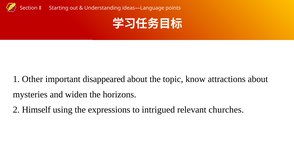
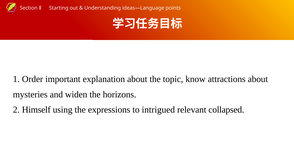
Other: Other -> Order
disappeared: disappeared -> explanation
churches: churches -> collapsed
